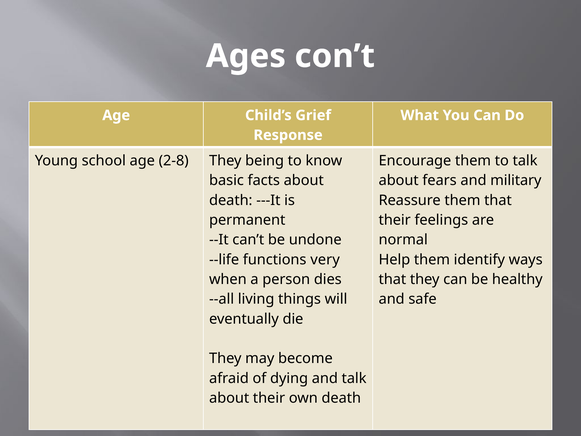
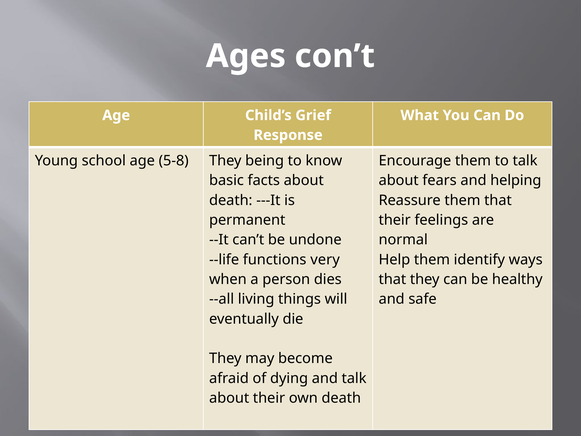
2-8: 2-8 -> 5-8
military: military -> helping
